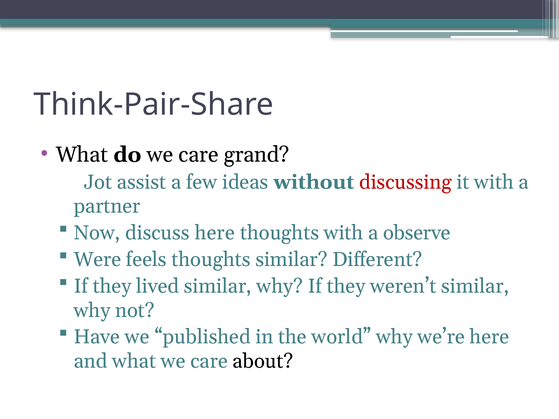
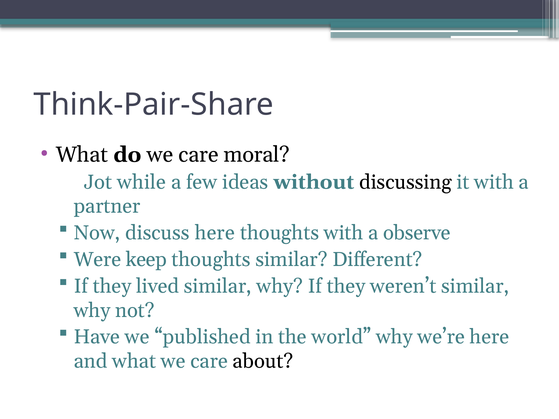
grand: grand -> moral
assist: assist -> while
discussing colour: red -> black
feels: feels -> keep
